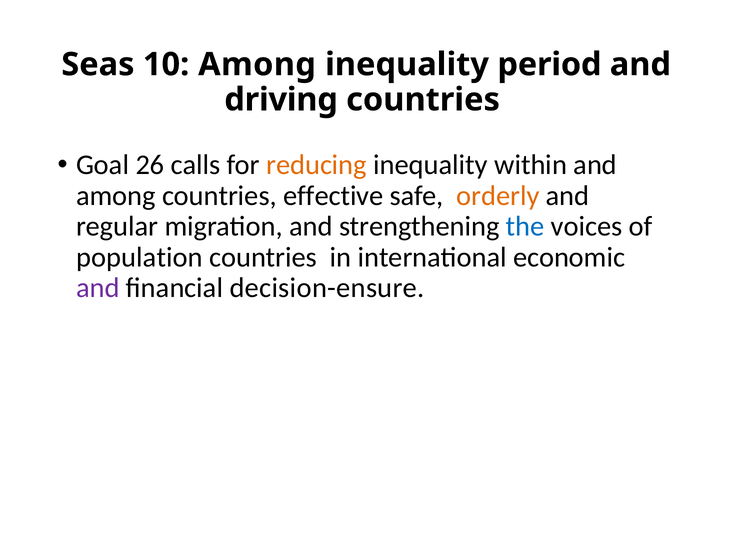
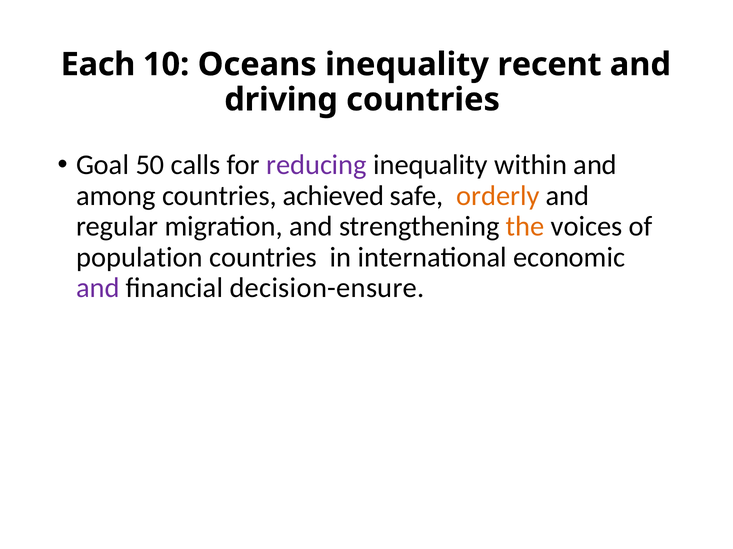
Seas: Seas -> Each
10 Among: Among -> Oceans
period: period -> recent
26: 26 -> 50
reducing colour: orange -> purple
effective: effective -> achieved
the colour: blue -> orange
